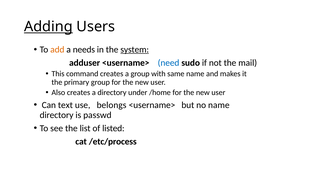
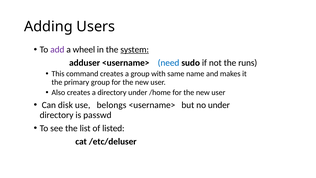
Adding underline: present -> none
add colour: orange -> purple
needs: needs -> wheel
mail: mail -> runs
text: text -> disk
no name: name -> under
/etc/process: /etc/process -> /etc/deluser
